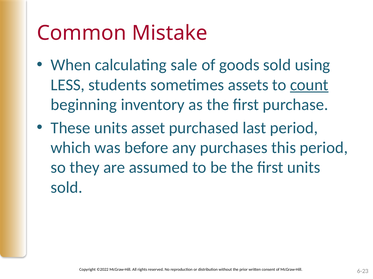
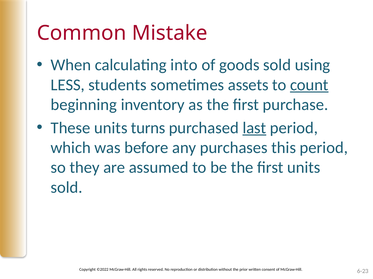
sale: sale -> into
asset: asset -> turns
last underline: none -> present
